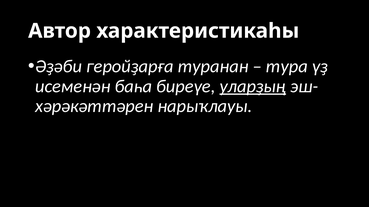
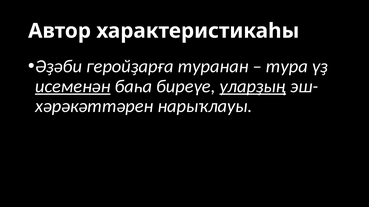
исеменән underline: none -> present
